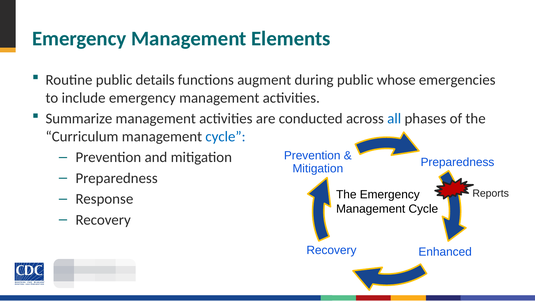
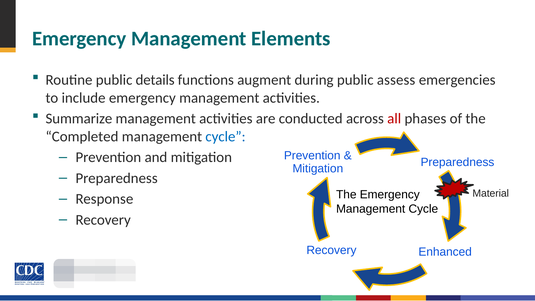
whose: whose -> assess
all colour: blue -> red
Curriculum: Curriculum -> Completed
Reports: Reports -> Material
